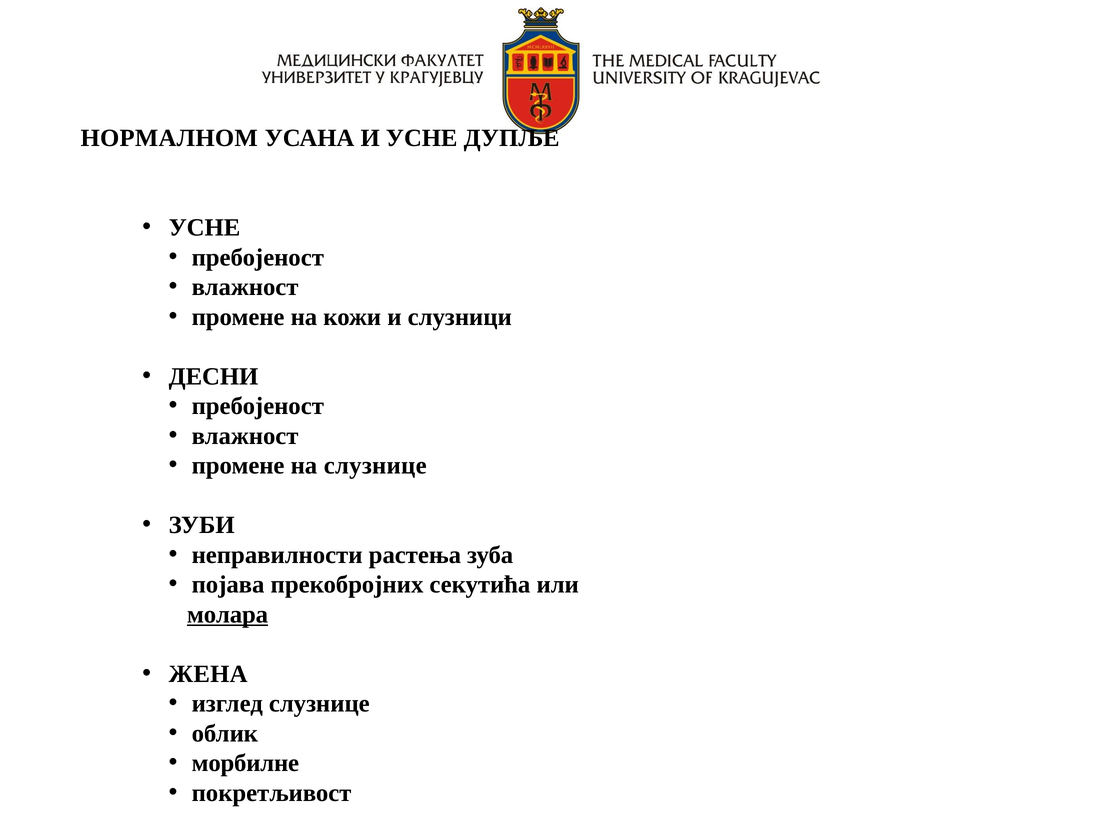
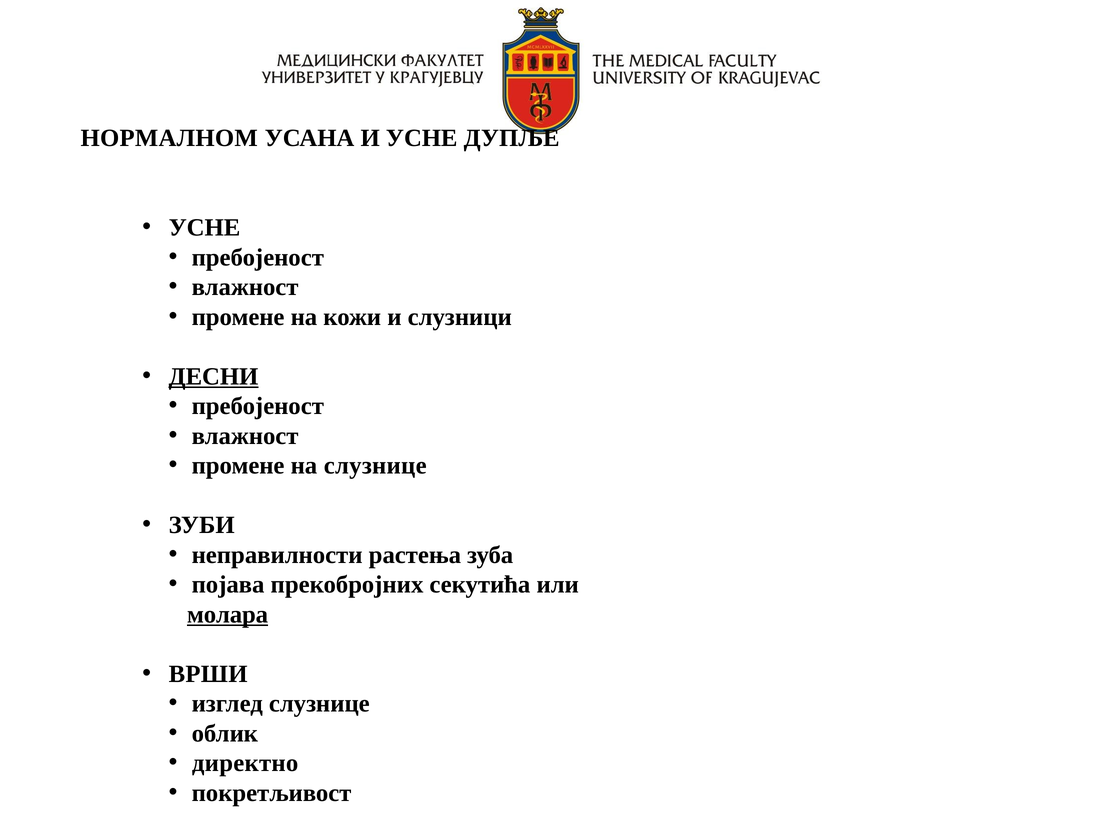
ДЕСНИ underline: none -> present
ЖЕНА: ЖЕНА -> ВРШИ
морбилне: морбилне -> директно
